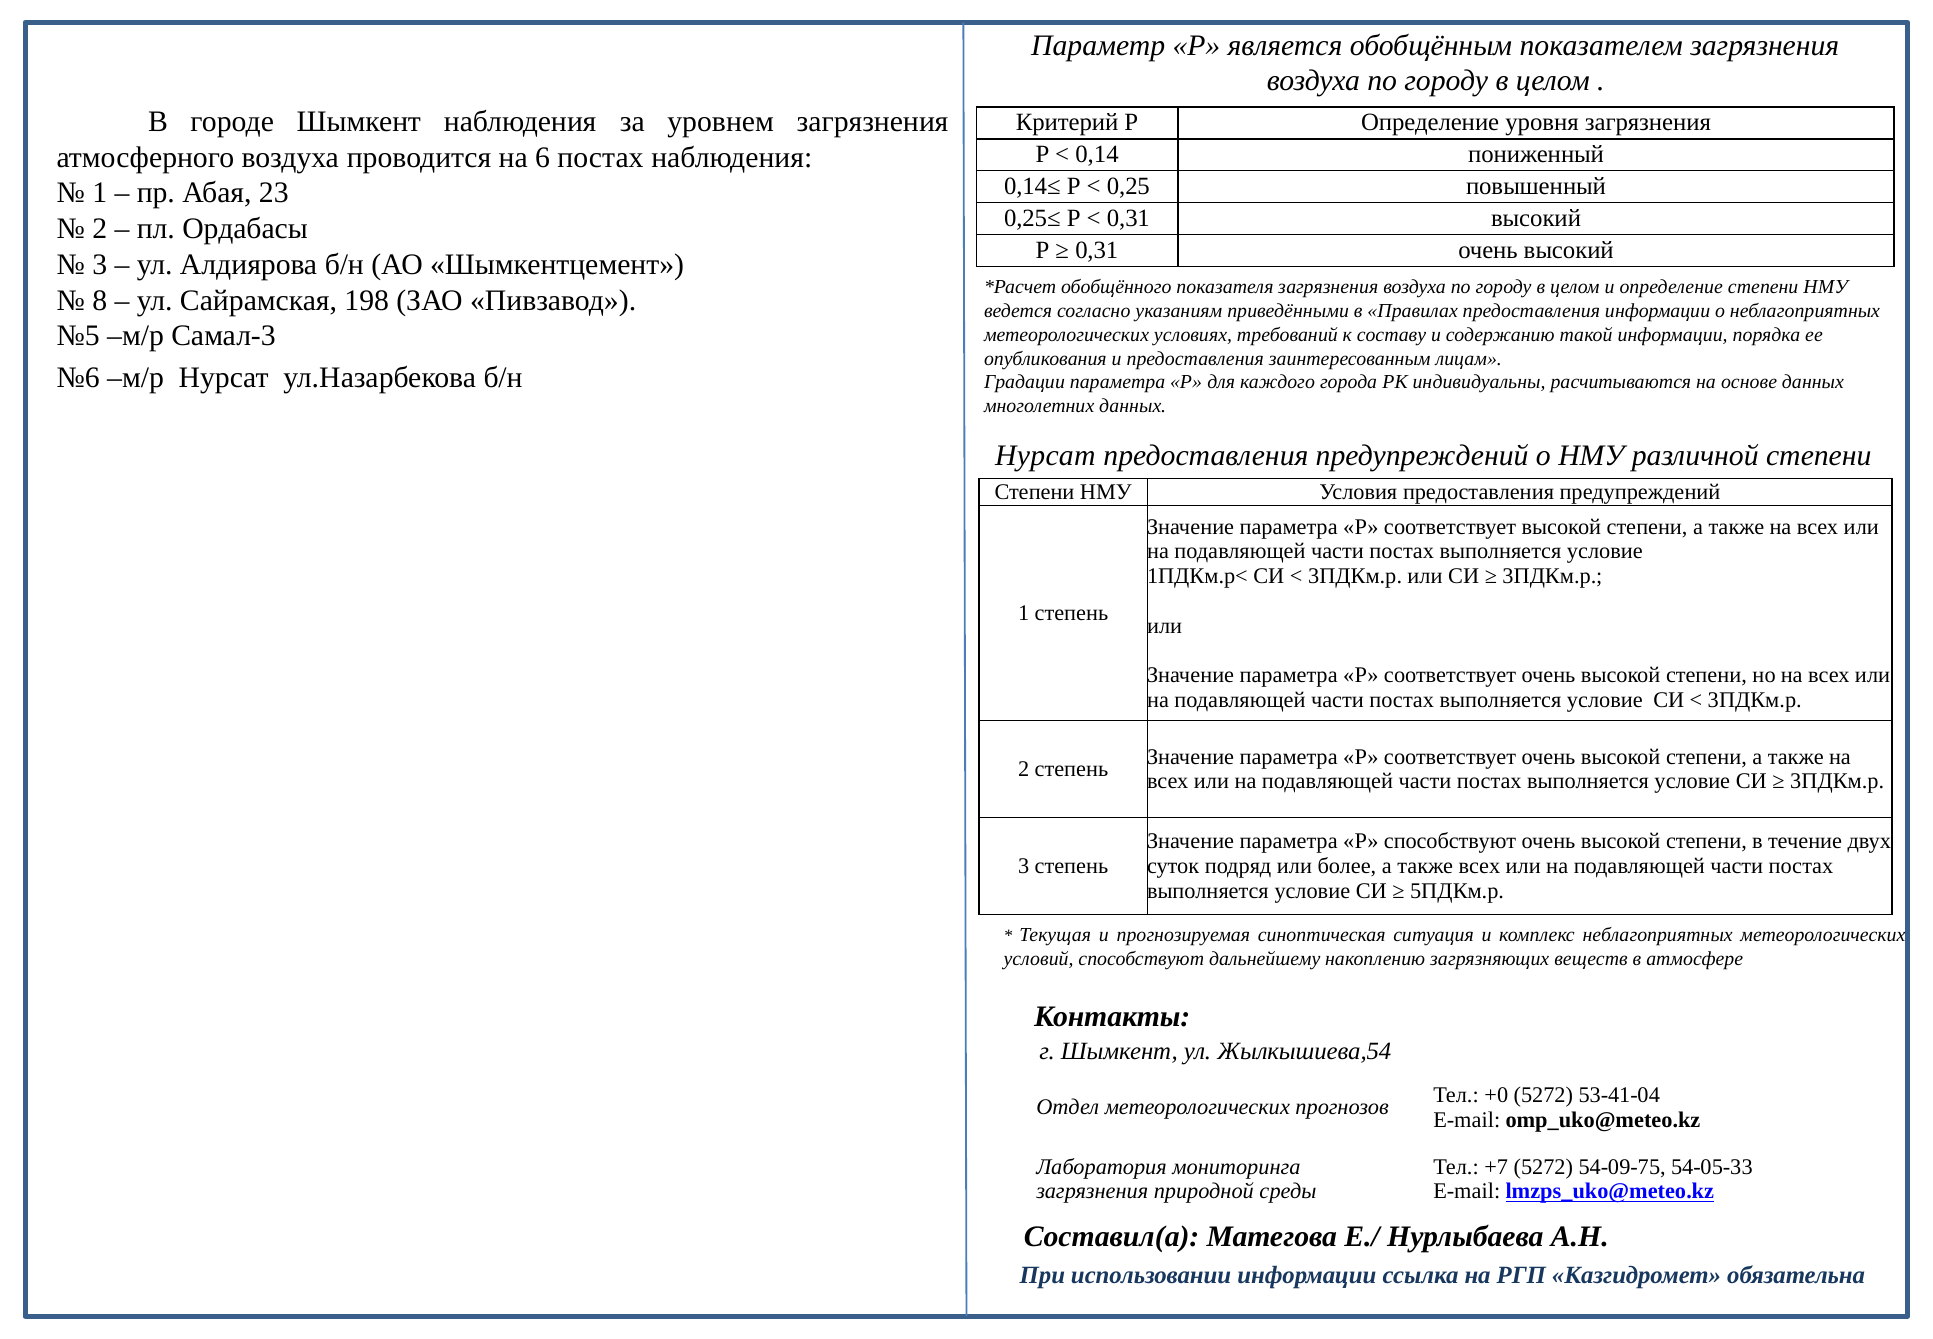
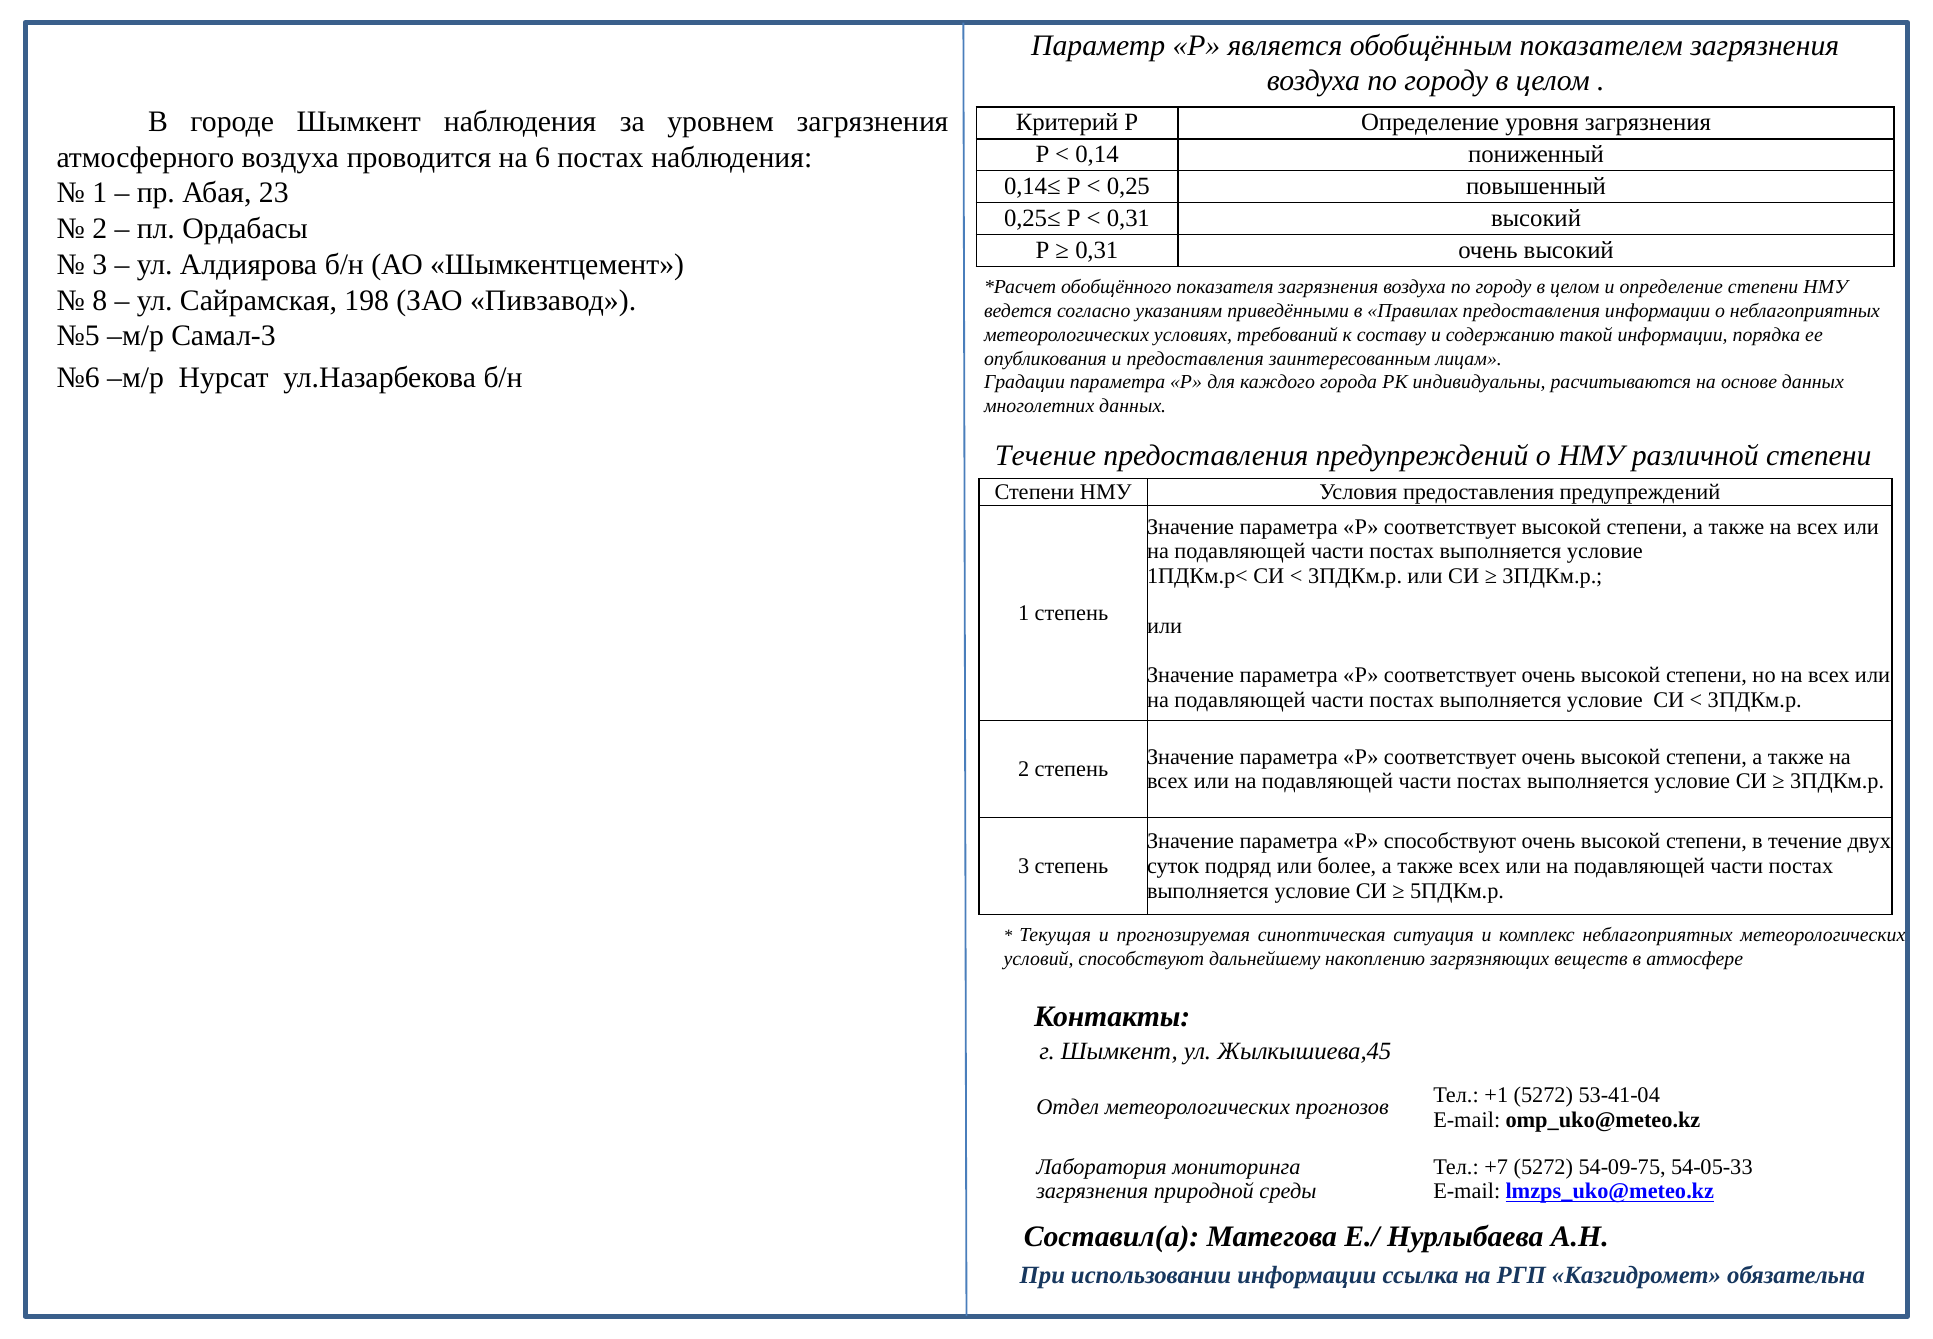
Нурсат at (1045, 456): Нурсат -> Течение
Жылкышиева,54: Жылкышиева,54 -> Жылкышиева,45
+0: +0 -> +1
